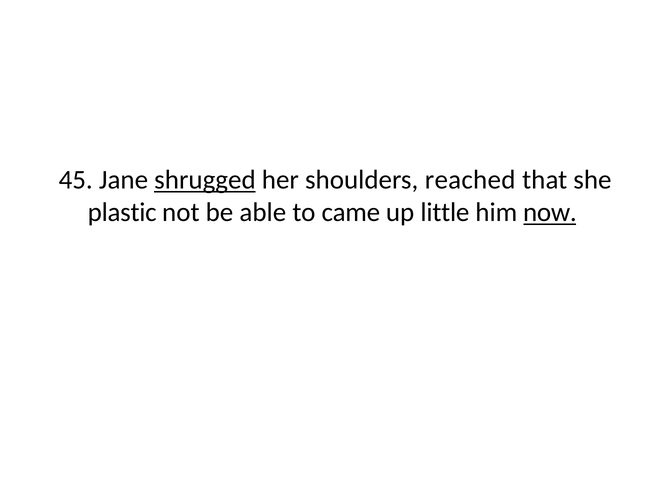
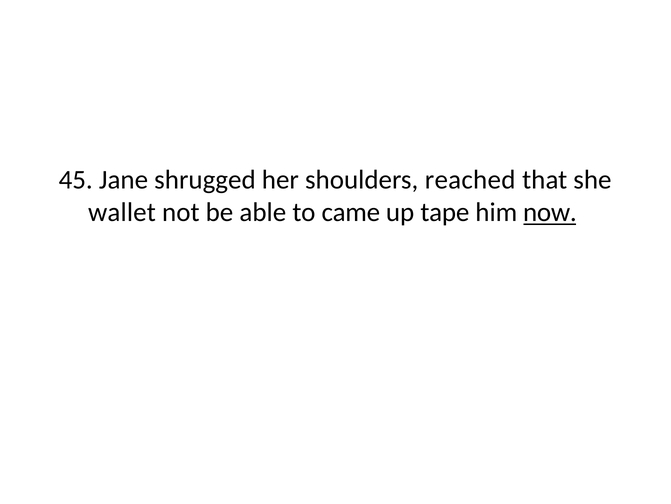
shrugged underline: present -> none
plastic: plastic -> wallet
little: little -> tape
